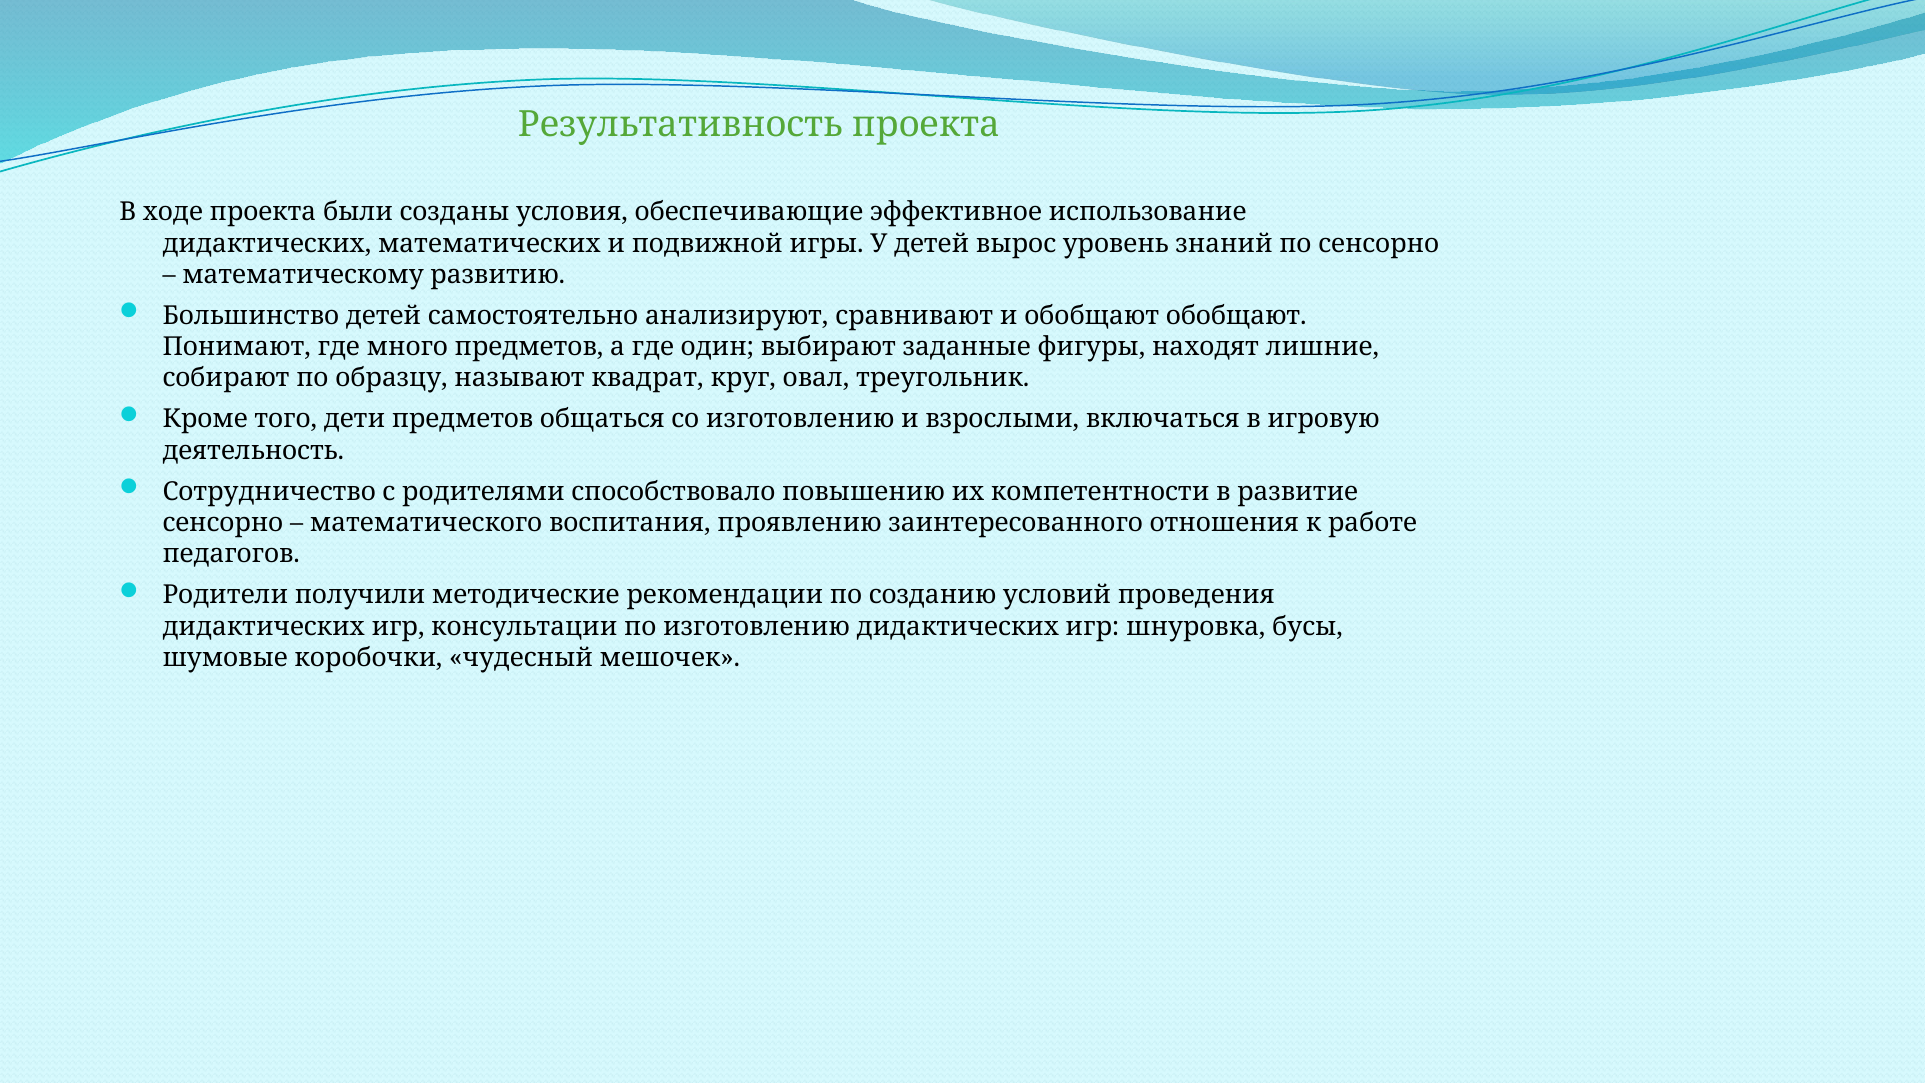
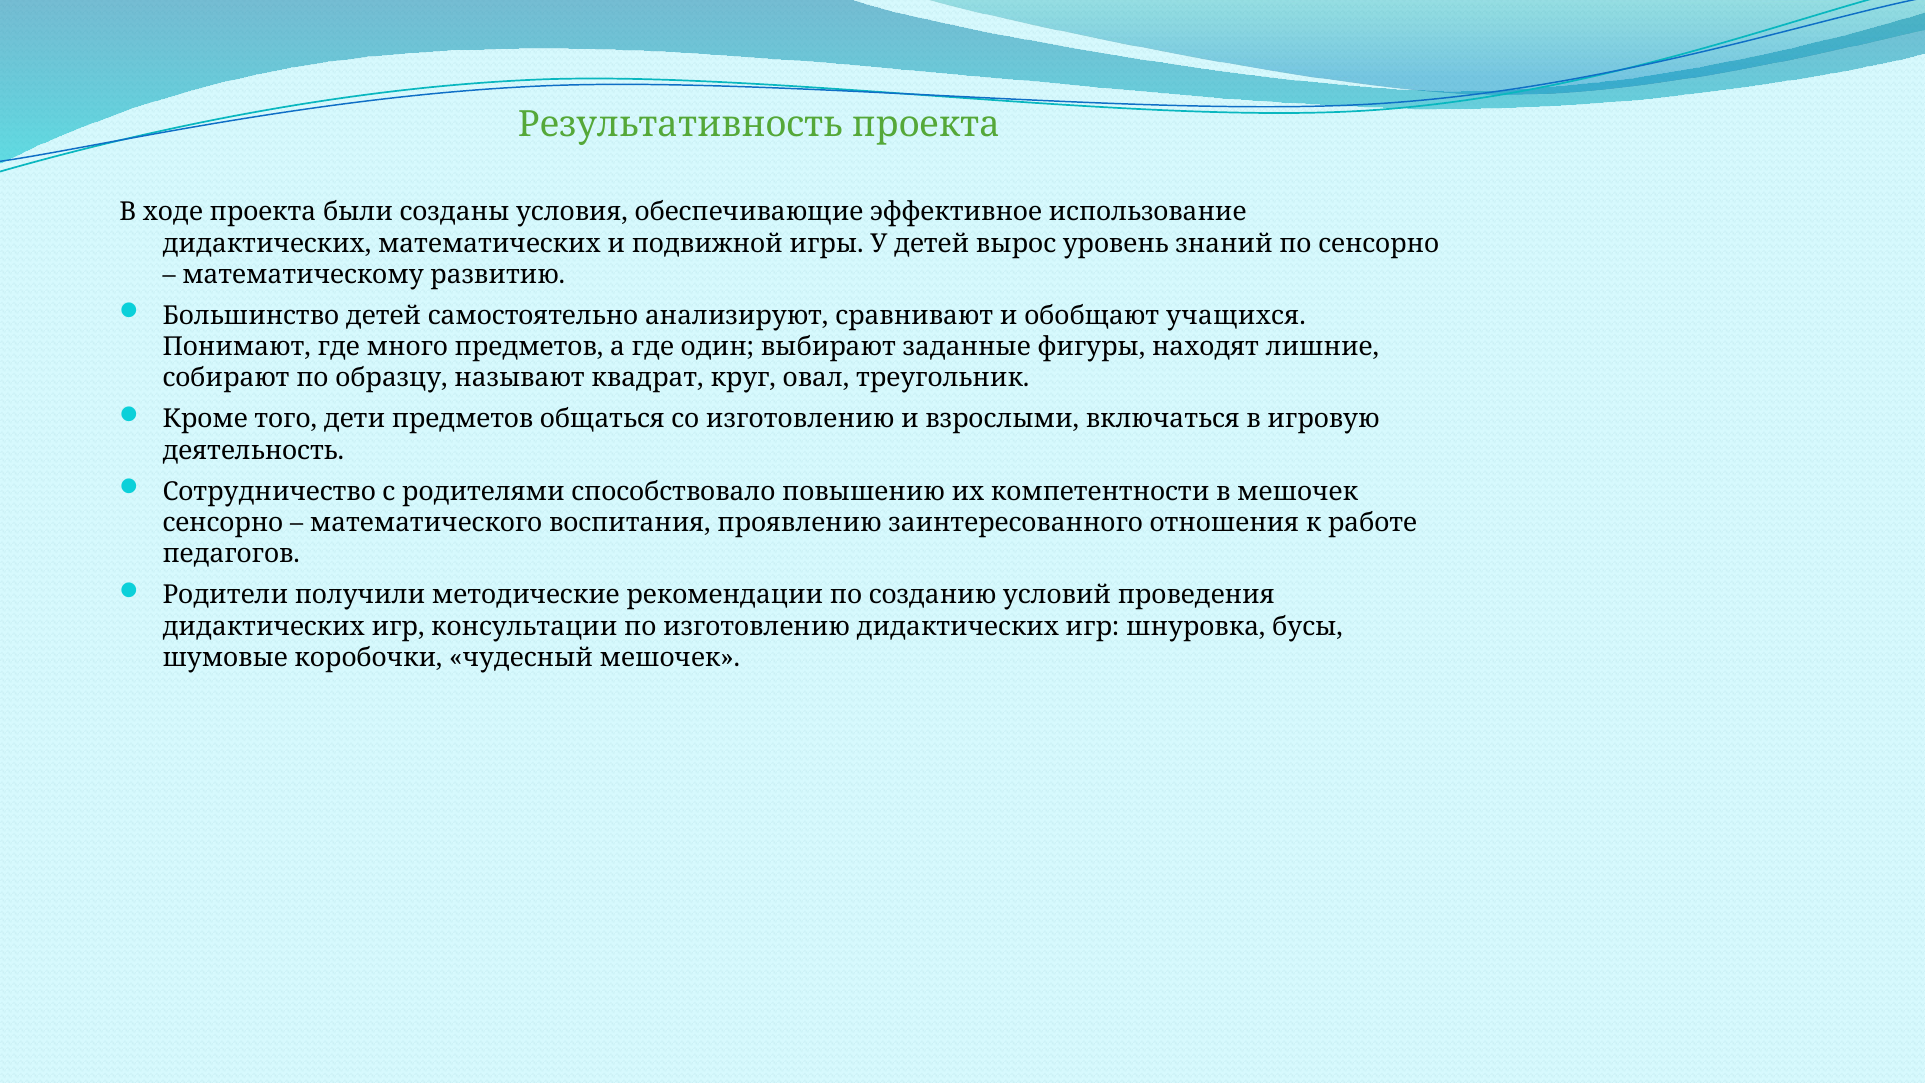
обобщают обобщают: обобщают -> учащихся
в развитие: развитие -> мешочек
